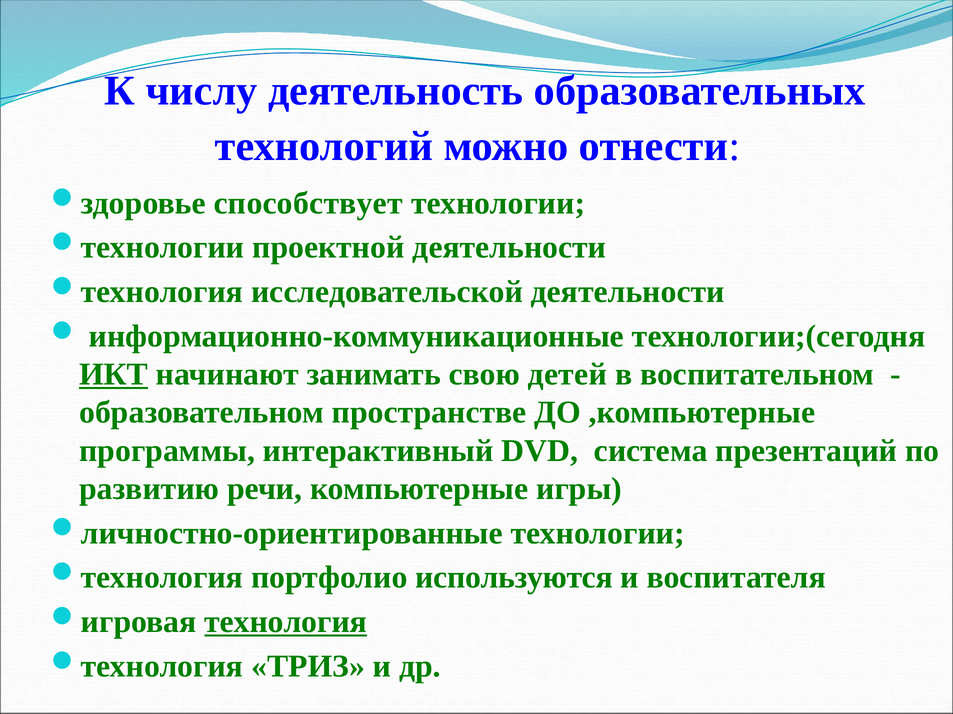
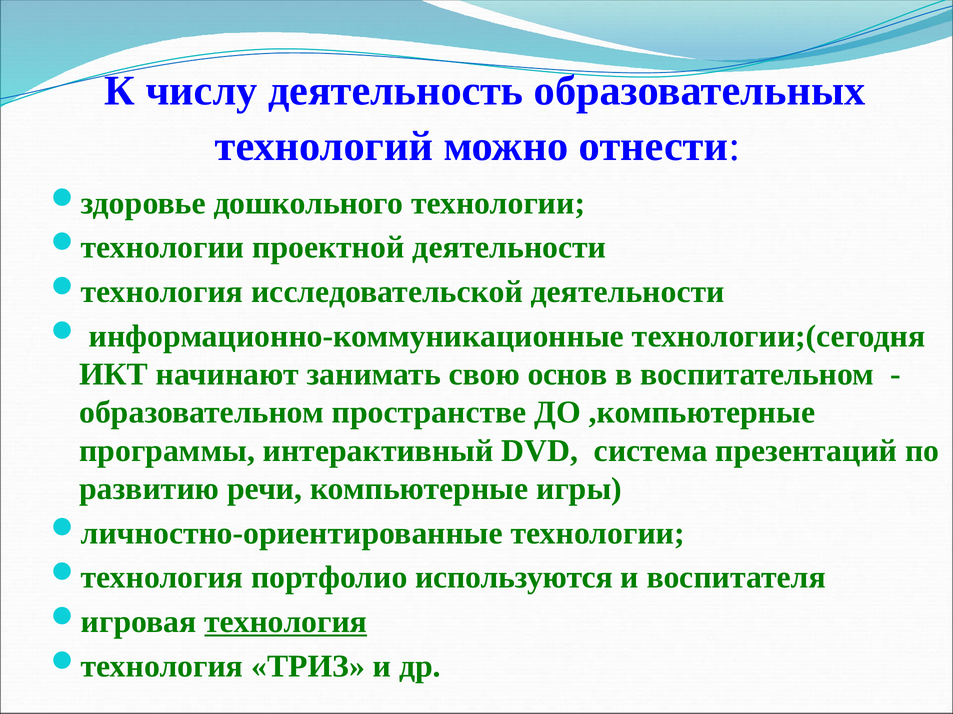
способствует: способствует -> дошкольного
ИКТ underline: present -> none
детей: детей -> основ
